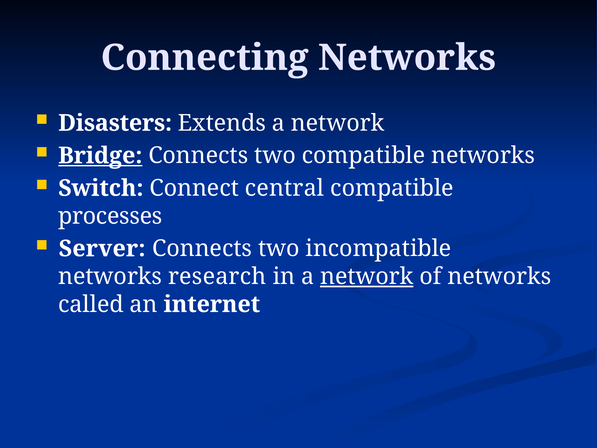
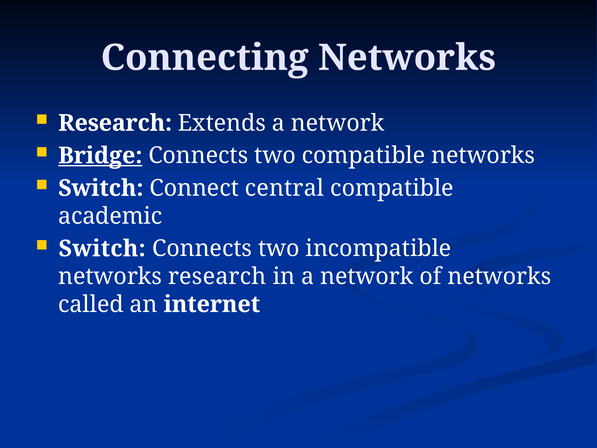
Disasters at (115, 123): Disasters -> Research
processes: processes -> academic
Server at (102, 248): Server -> Switch
network at (367, 276) underline: present -> none
